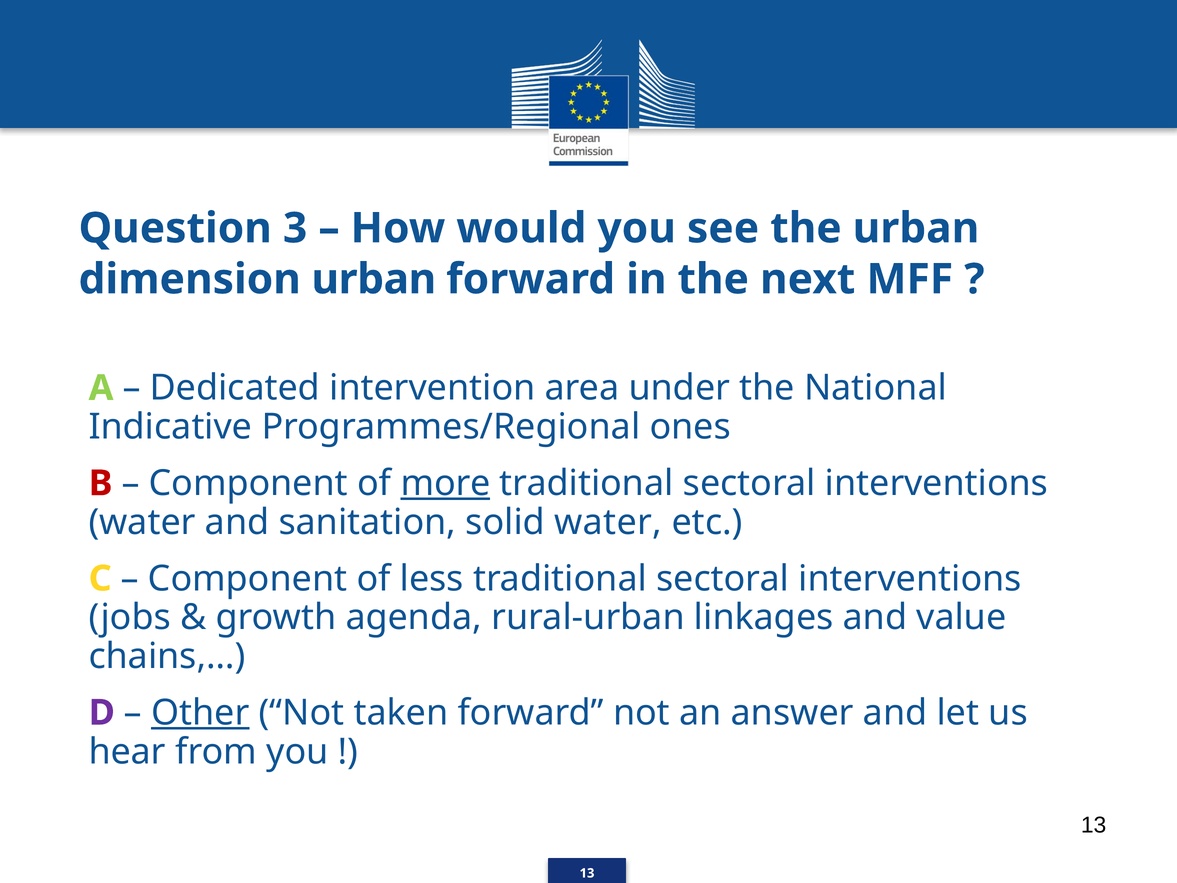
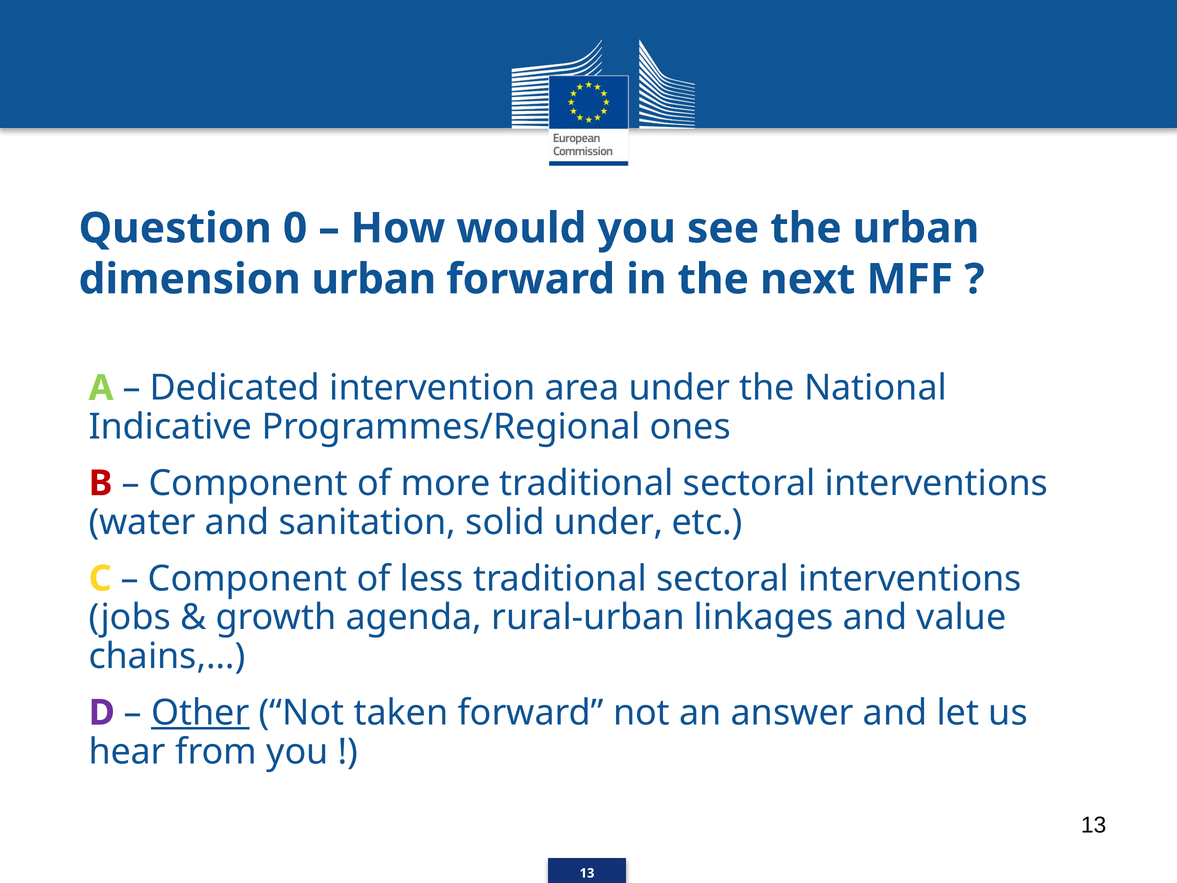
3: 3 -> 0
more underline: present -> none
solid water: water -> under
